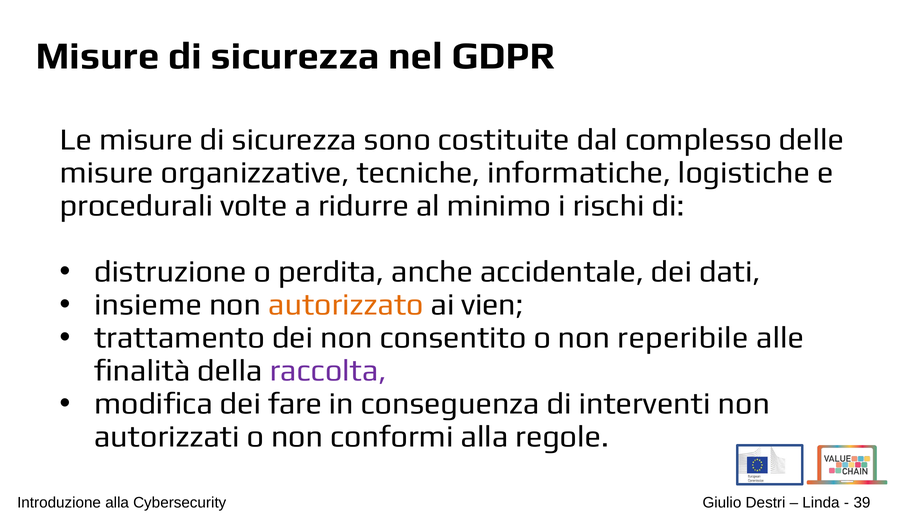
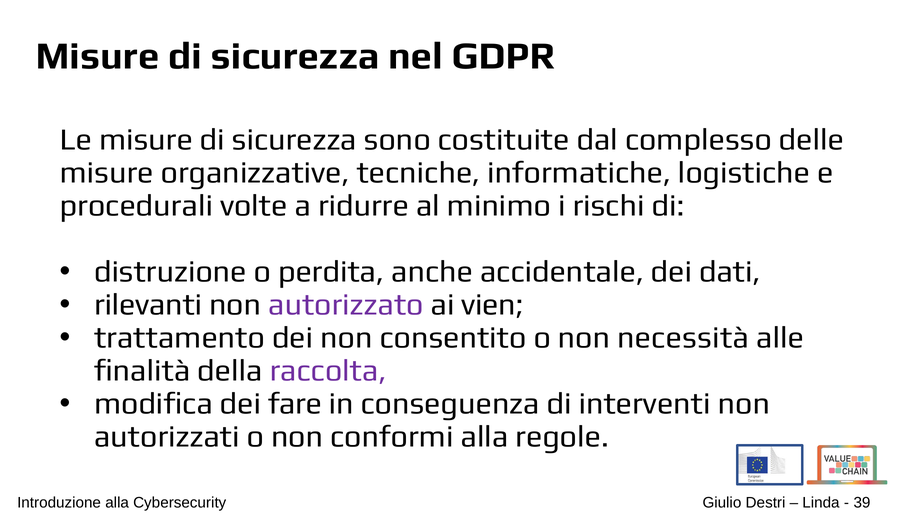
insieme: insieme -> rilevanti
autorizzato colour: orange -> purple
reperibile: reperibile -> necessità
